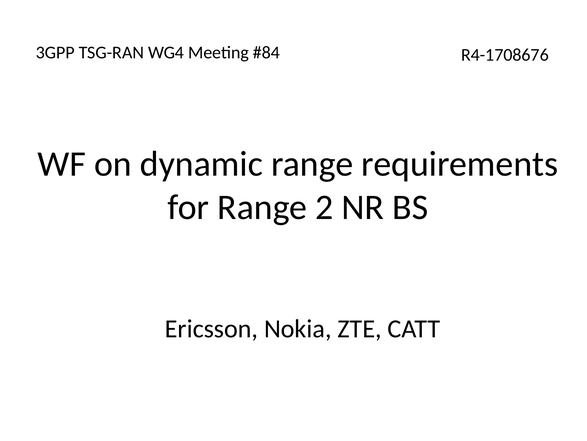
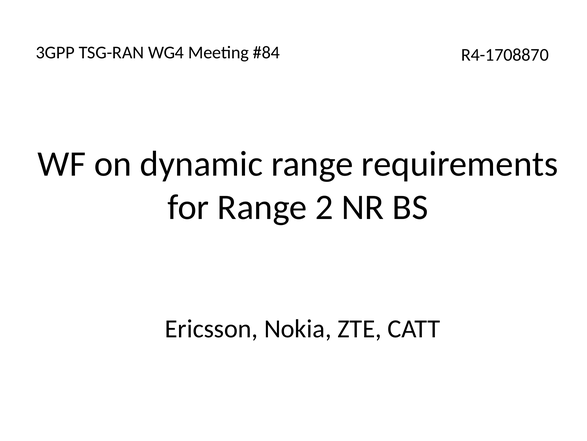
R4-1708676: R4-1708676 -> R4-1708870
